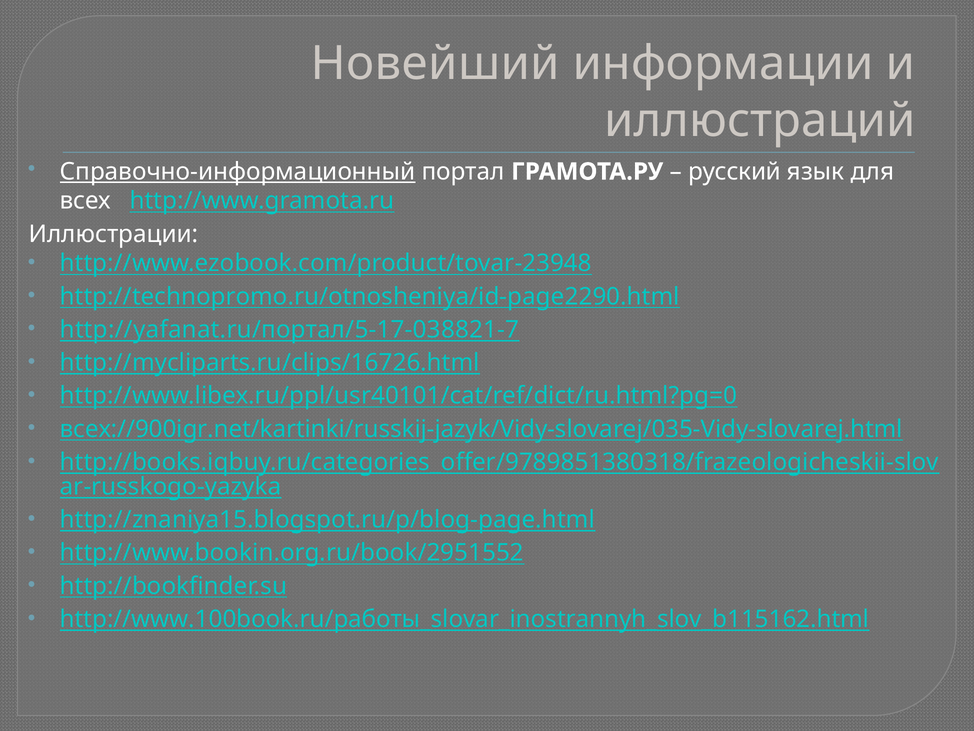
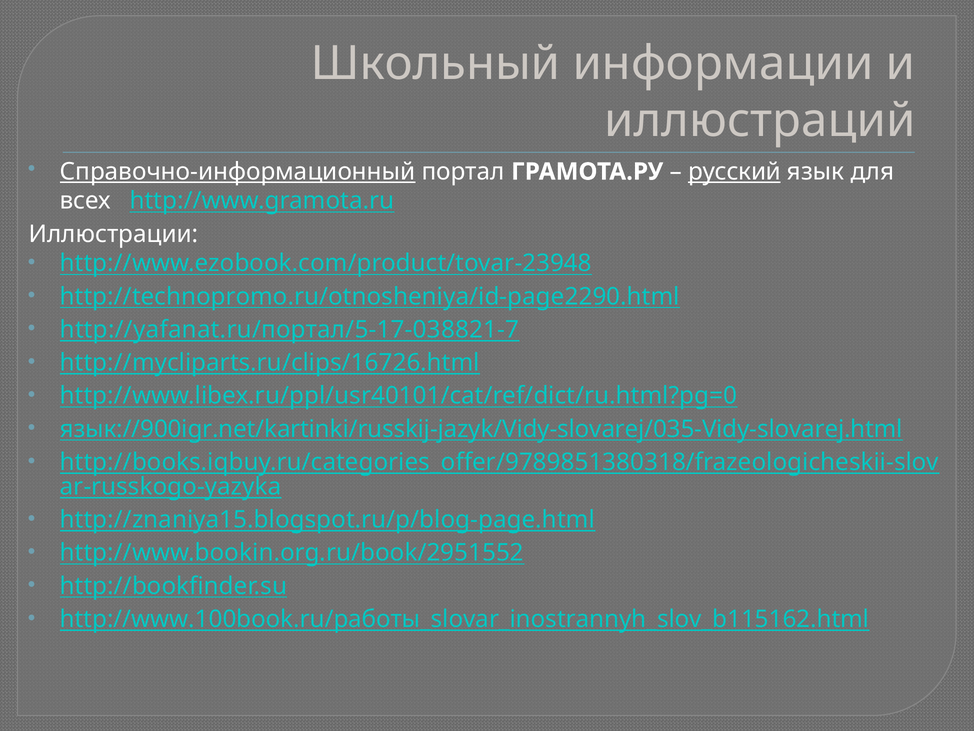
Новейший: Новейший -> Школьный
русский underline: none -> present
всех://900igr.net/kartinki/russkij-jazyk/Vidy-slovarej/035-Vidy-slovarej.html: всех://900igr.net/kartinki/russkij-jazyk/Vidy-slovarej/035-Vidy-slovarej.html -> язык://900igr.net/kartinki/russkij-jazyk/Vidy-slovarej/035-Vidy-slovarej.html
